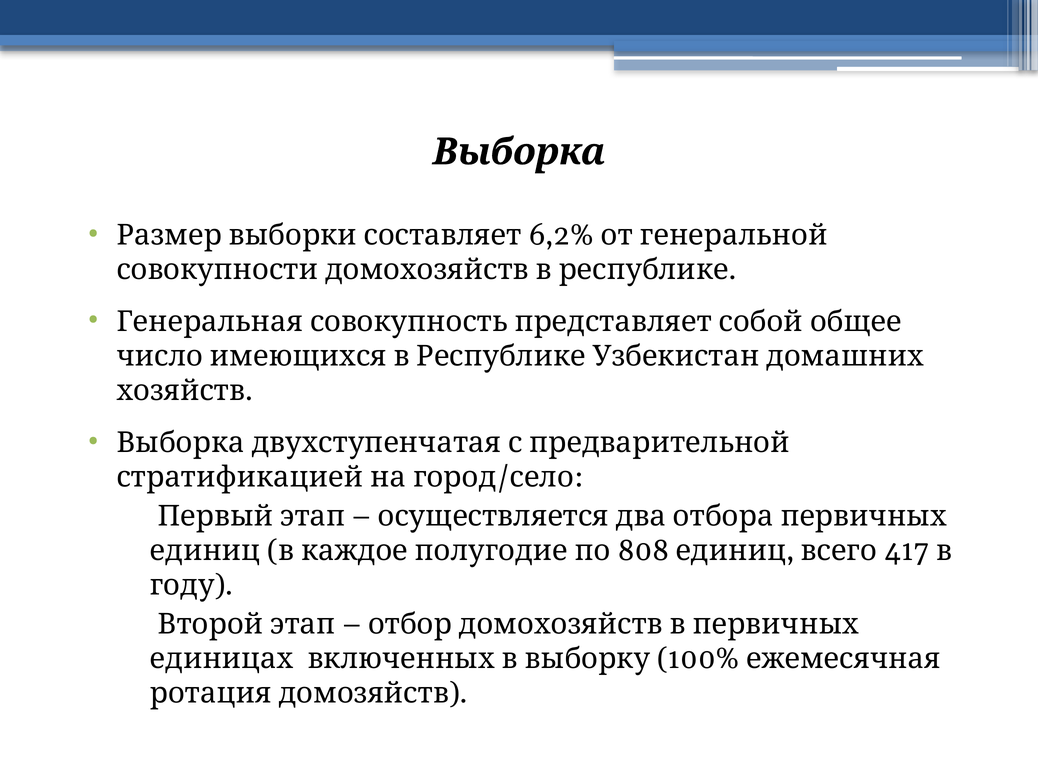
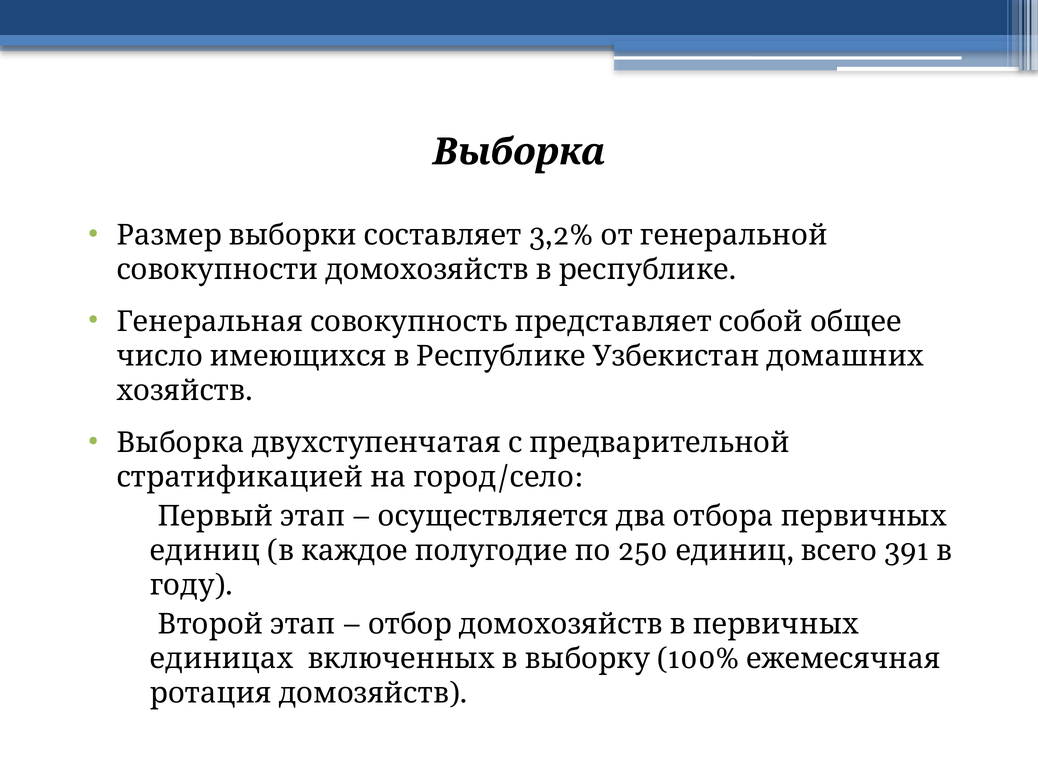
6,2%: 6,2% -> 3,2%
808: 808 -> 250
417: 417 -> 391
